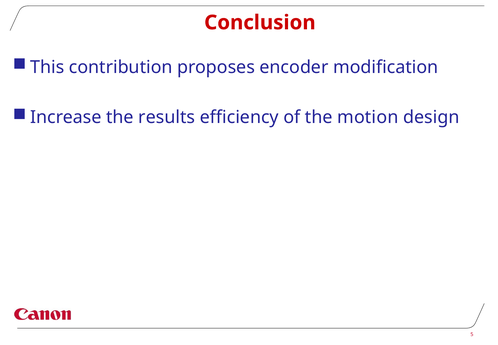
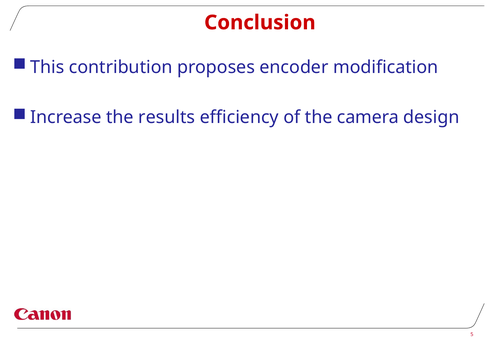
motion: motion -> camera
